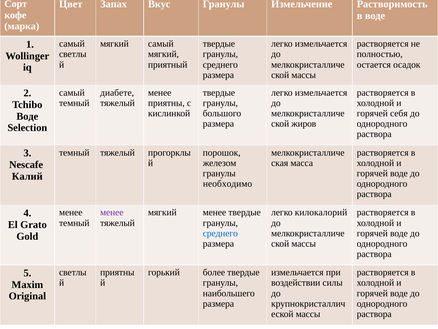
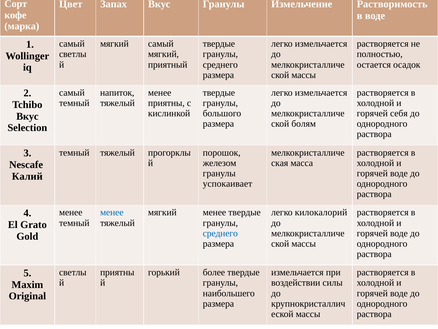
диабете: диабете -> напиток
Воде at (27, 116): Воде -> Вкус
жиров: жиров -> болям
необходимо: необходимо -> успокаивает
менее at (112, 212) colour: purple -> blue
